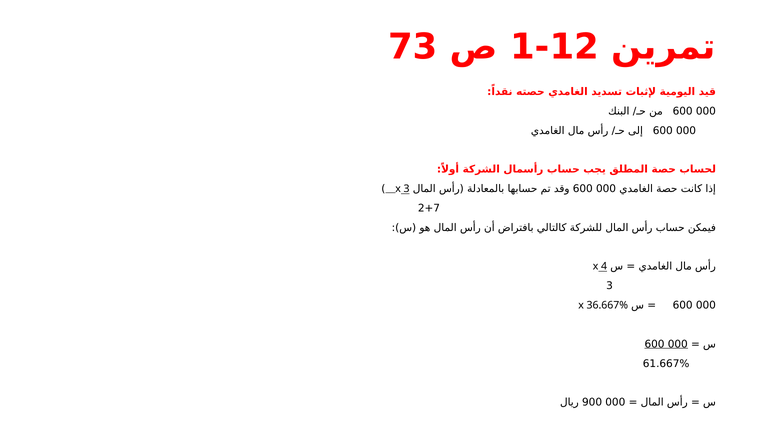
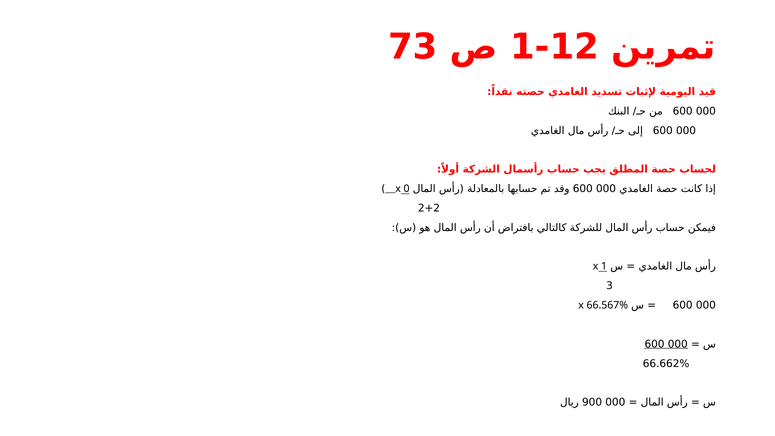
x 3: 3 -> 0
2+7: 2+7 -> 2+2
x 4: 4 -> 1
36.667%: 36.667% -> 66.567%
61.667%: 61.667% -> 66.662%
